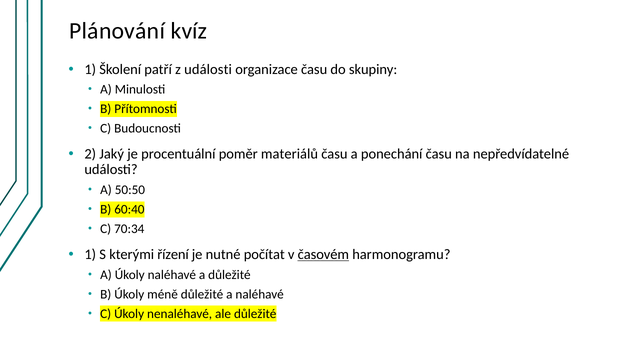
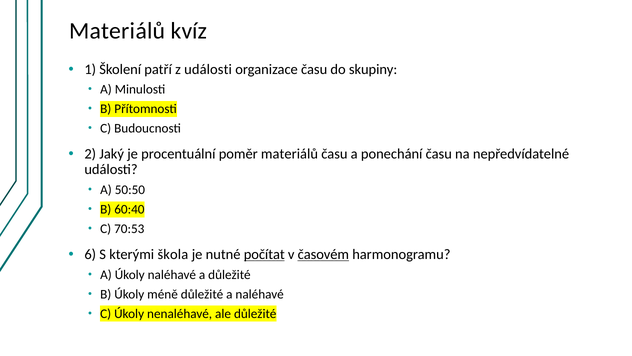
Plánování at (117, 31): Plánování -> Materiálů
70:34: 70:34 -> 70:53
1 at (90, 254): 1 -> 6
řízení: řízení -> škola
počítat underline: none -> present
